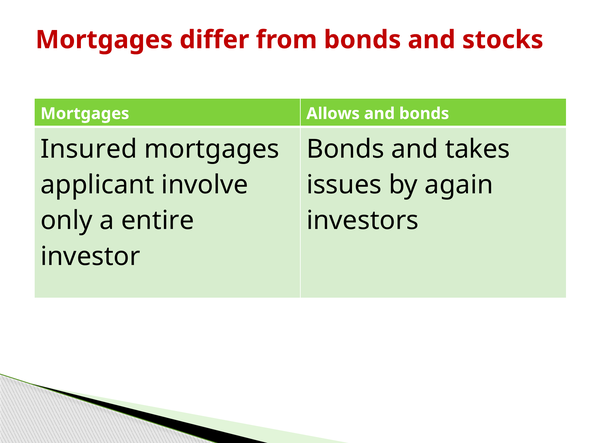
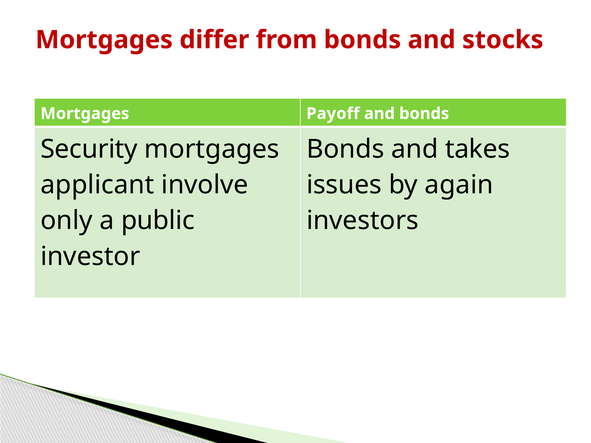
Allows: Allows -> Payoff
Insured: Insured -> Security
entire: entire -> public
